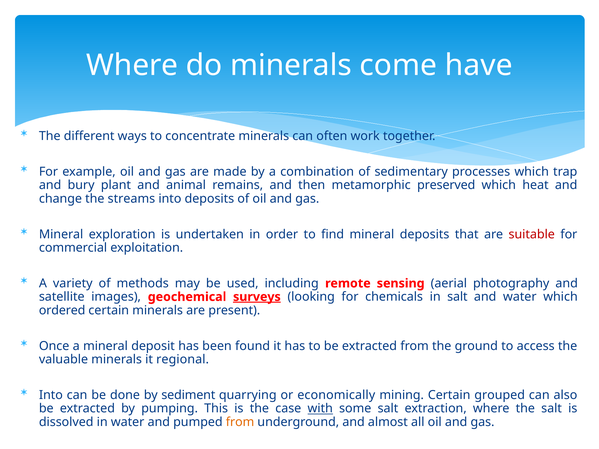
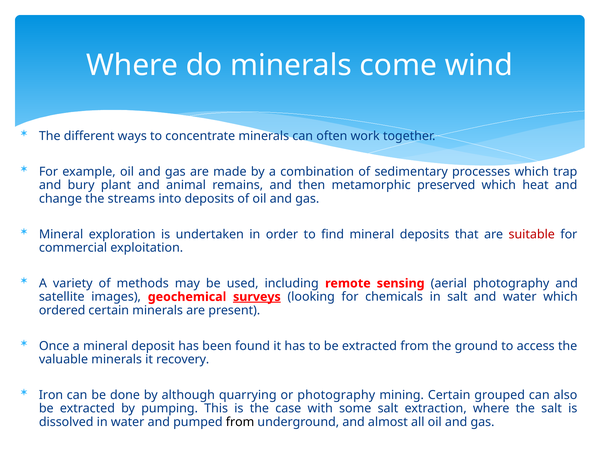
have: have -> wind
regional: regional -> recovery
Into at (51, 395): Into -> Iron
sediment: sediment -> although
or economically: economically -> photography
with underline: present -> none
from at (240, 422) colour: orange -> black
